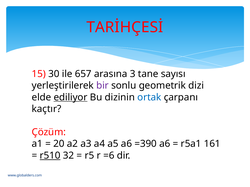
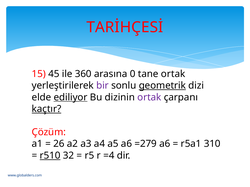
30: 30 -> 45
657: 657 -> 360
3: 3 -> 0
tane sayısı: sayısı -> ortak
geometrik underline: none -> present
ortak at (149, 97) colour: blue -> purple
kaçtır underline: none -> present
20: 20 -> 26
=390: =390 -> =279
161: 161 -> 310
=6: =6 -> =4
